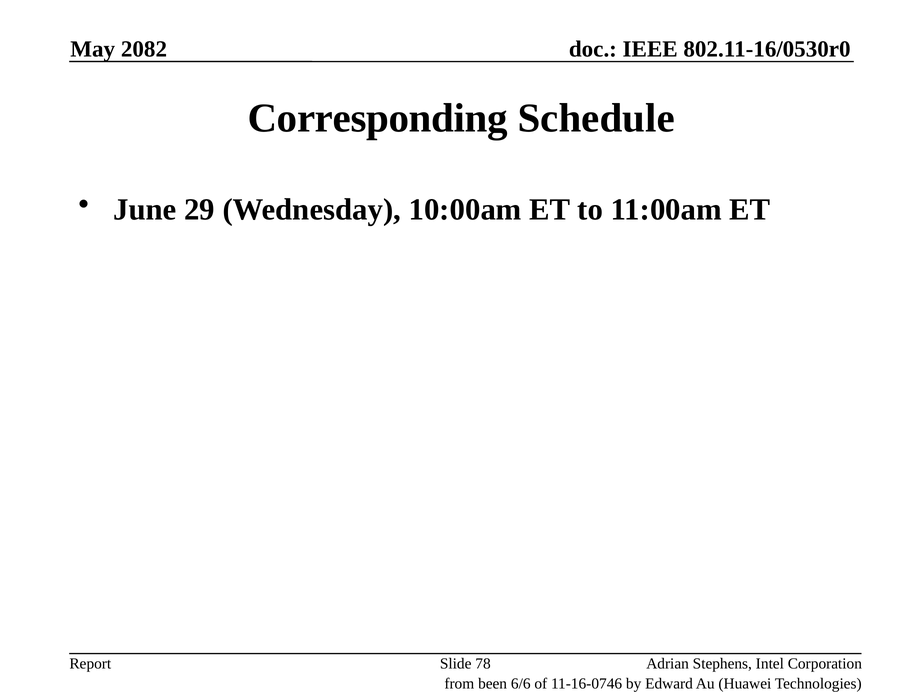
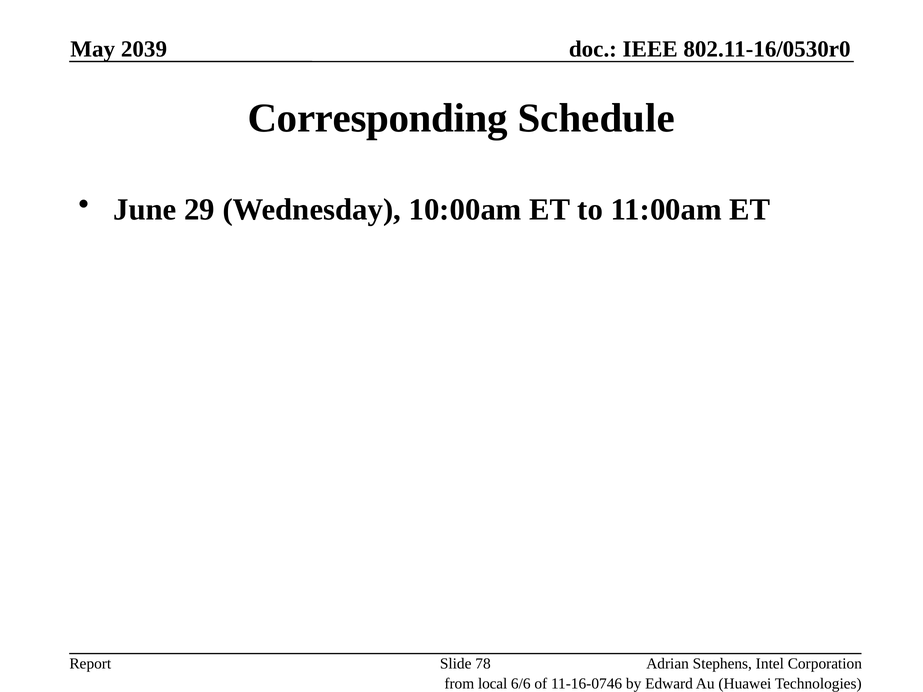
2082: 2082 -> 2039
been: been -> local
